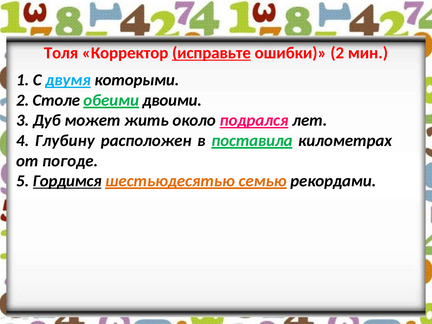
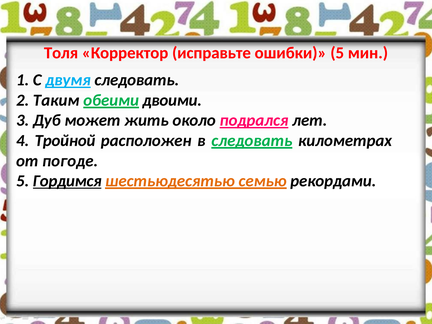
исправьте underline: present -> none
ошибки 2: 2 -> 5
двумя которыми: которыми -> следовать
Столе: Столе -> Таким
Глубину: Глубину -> Тройной
в поставила: поставила -> следовать
